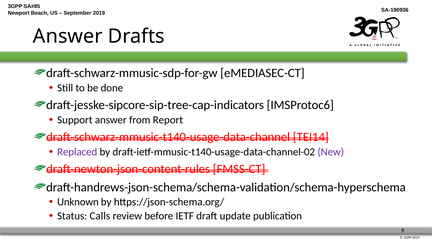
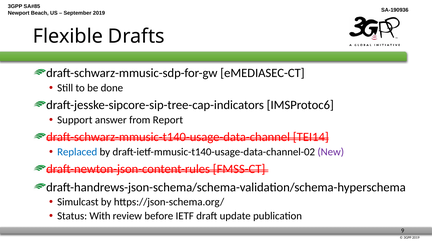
Answer at (68, 36): Answer -> Flexible
Replaced colour: purple -> blue
Unknown: Unknown -> Simulcast
Calls: Calls -> With
